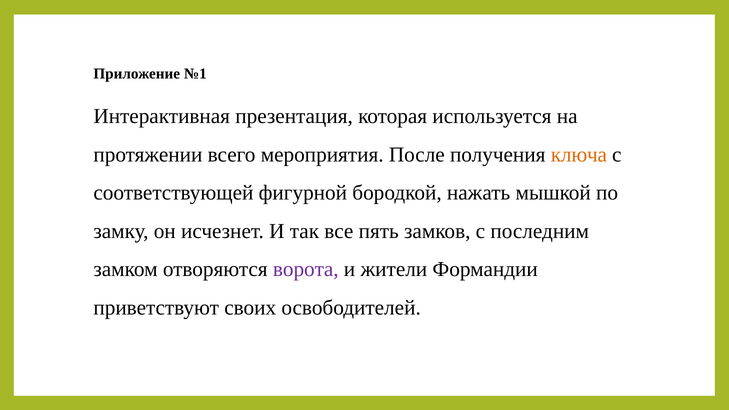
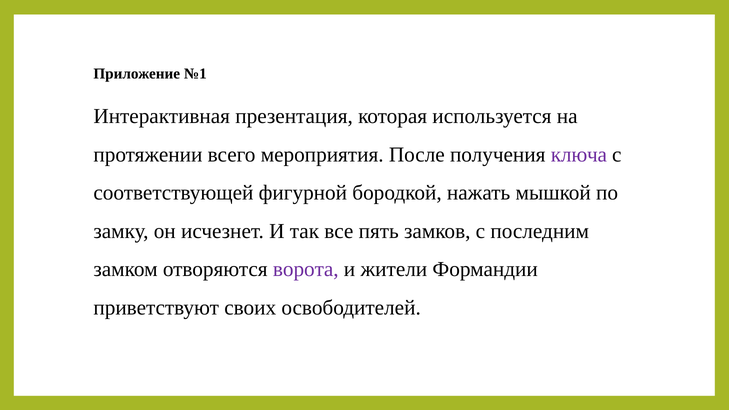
ключа colour: orange -> purple
